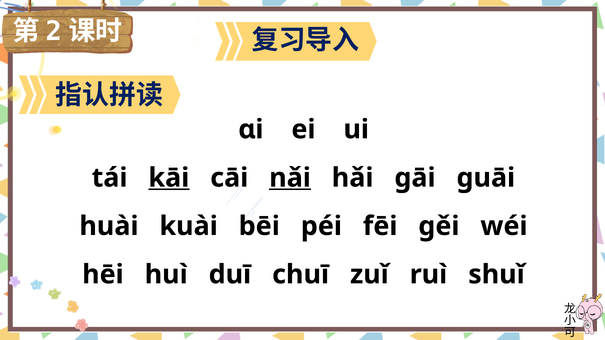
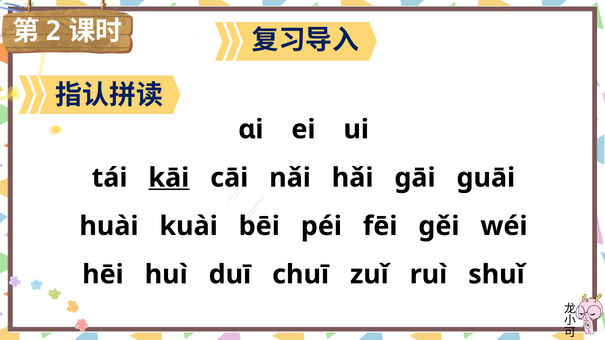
nǎi underline: present -> none
